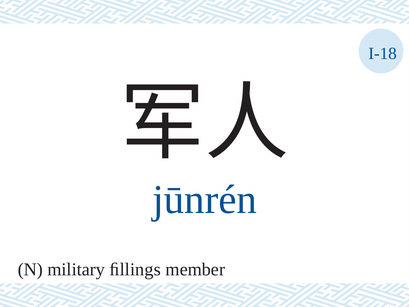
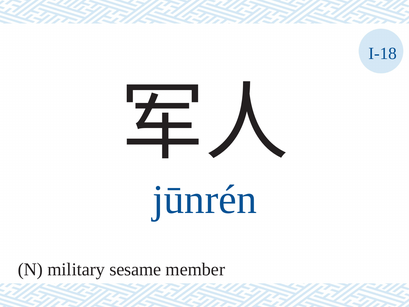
ﬁllings: ﬁllings -> sesame
